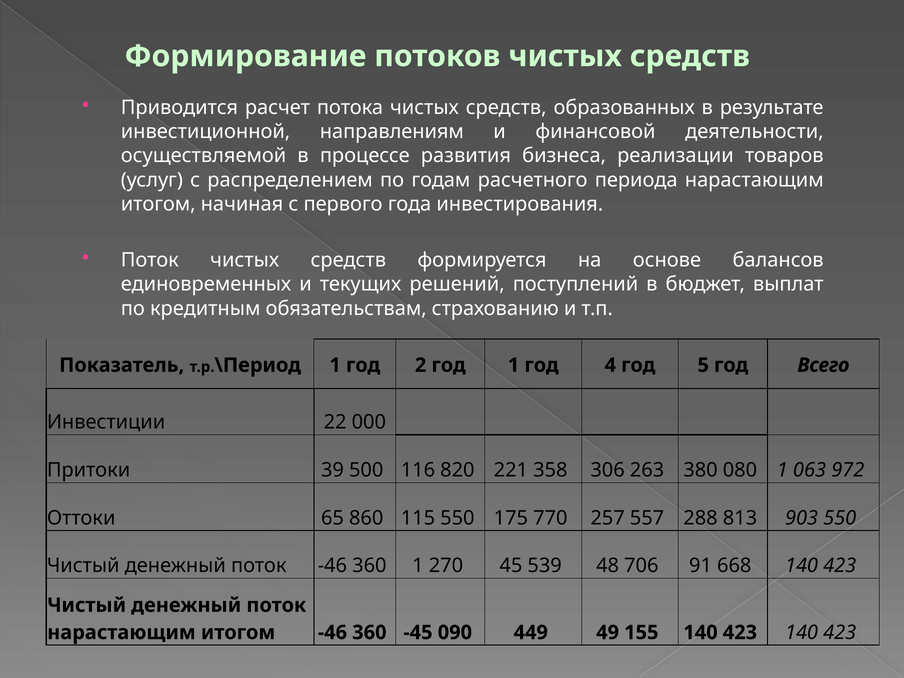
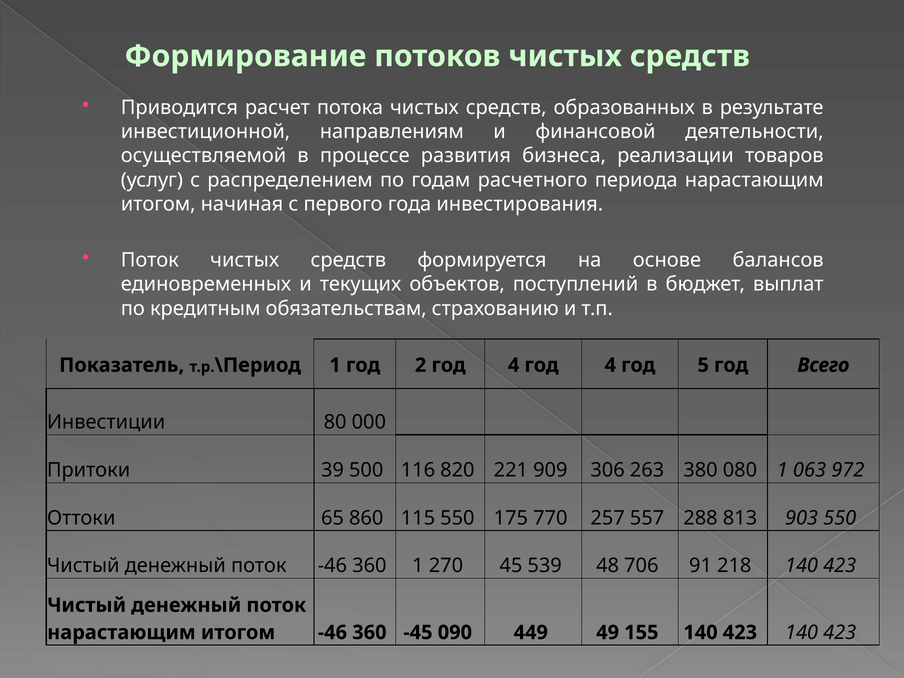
решений: решений -> объектов
2 год 1: 1 -> 4
22: 22 -> 80
358: 358 -> 909
668: 668 -> 218
